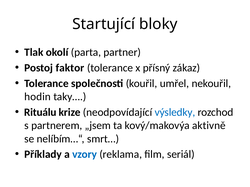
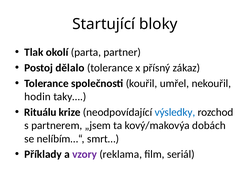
faktor: faktor -> dělalo
aktivně: aktivně -> dobách
vzory colour: blue -> purple
